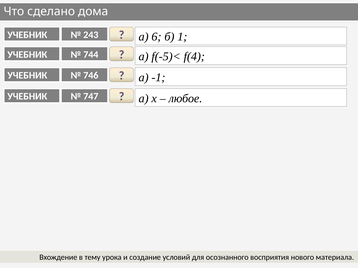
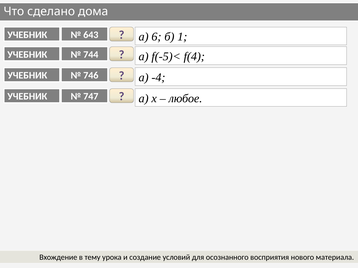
243: 243 -> 643
-1: -1 -> -4
